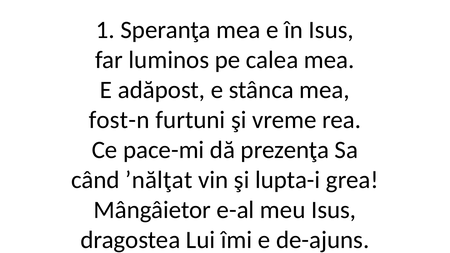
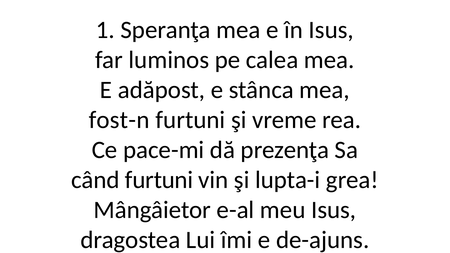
când ʼnălţat: ʼnălţat -> furtuni
